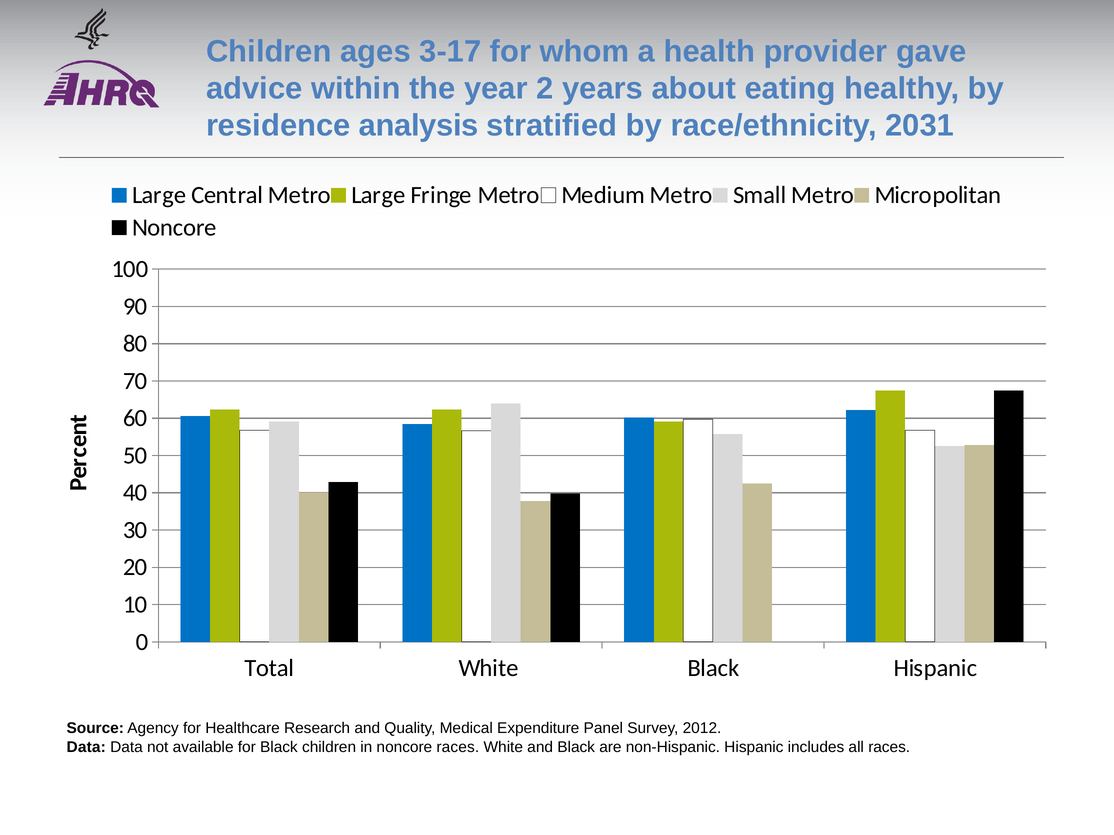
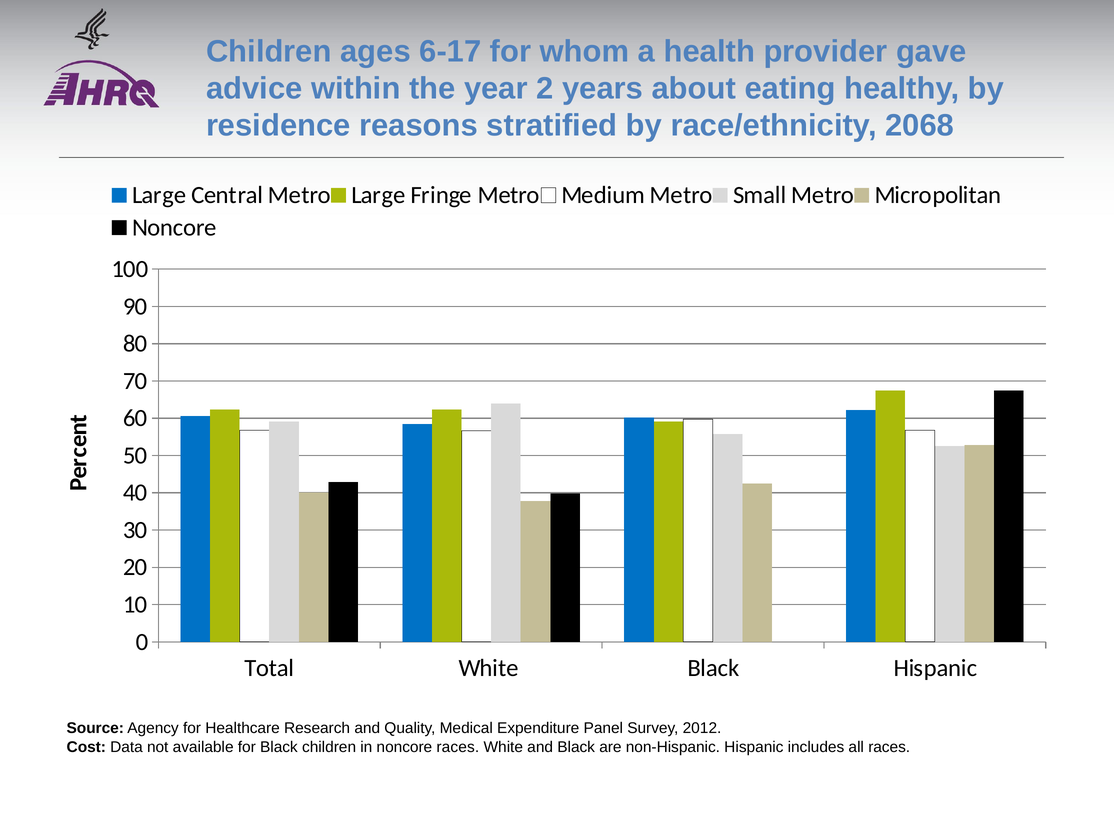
3-17: 3-17 -> 6-17
analysis: analysis -> reasons
2031: 2031 -> 2068
Data at (86, 747): Data -> Cost
